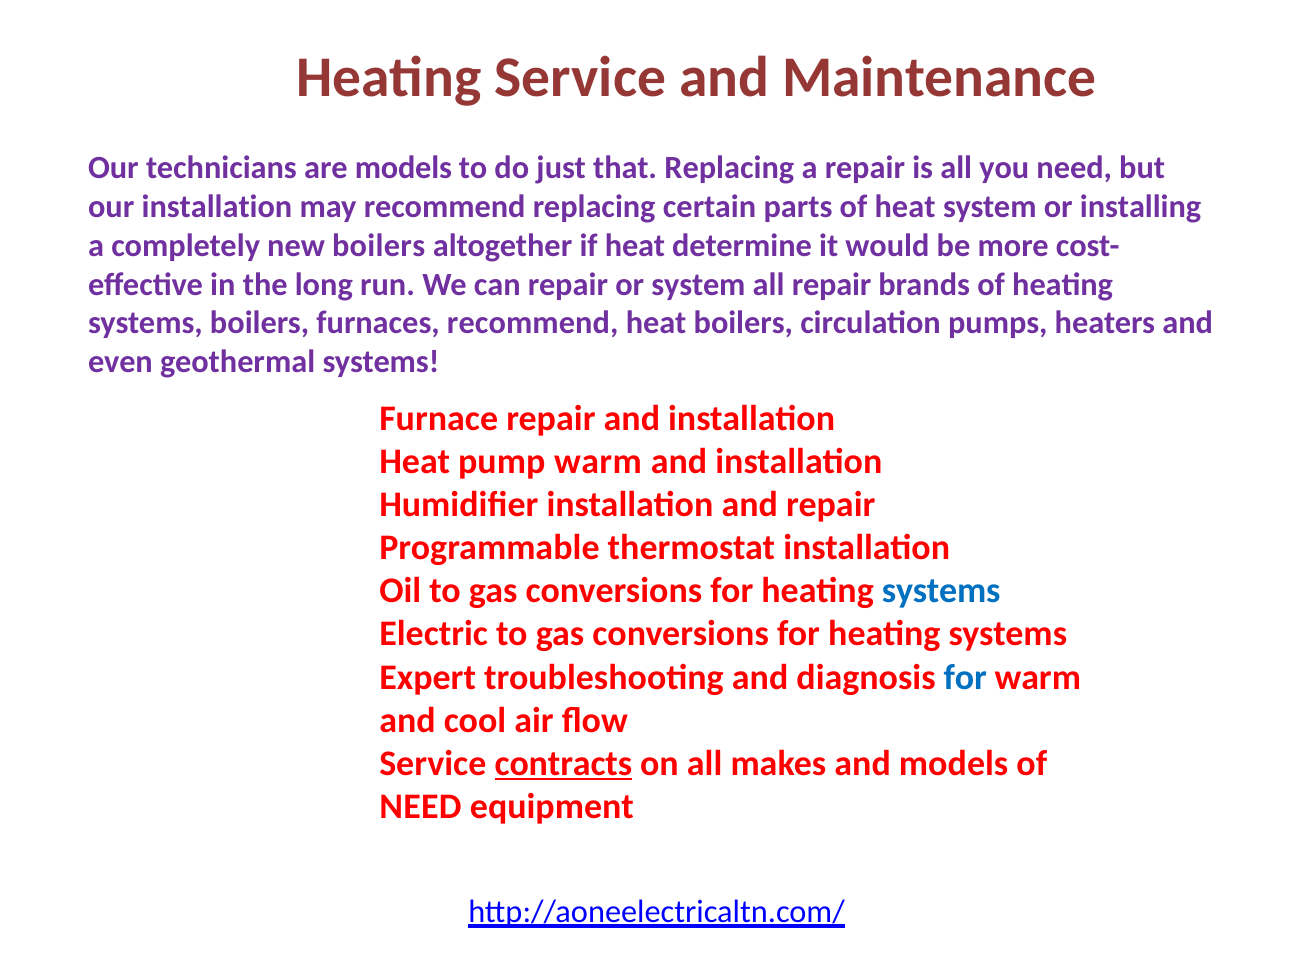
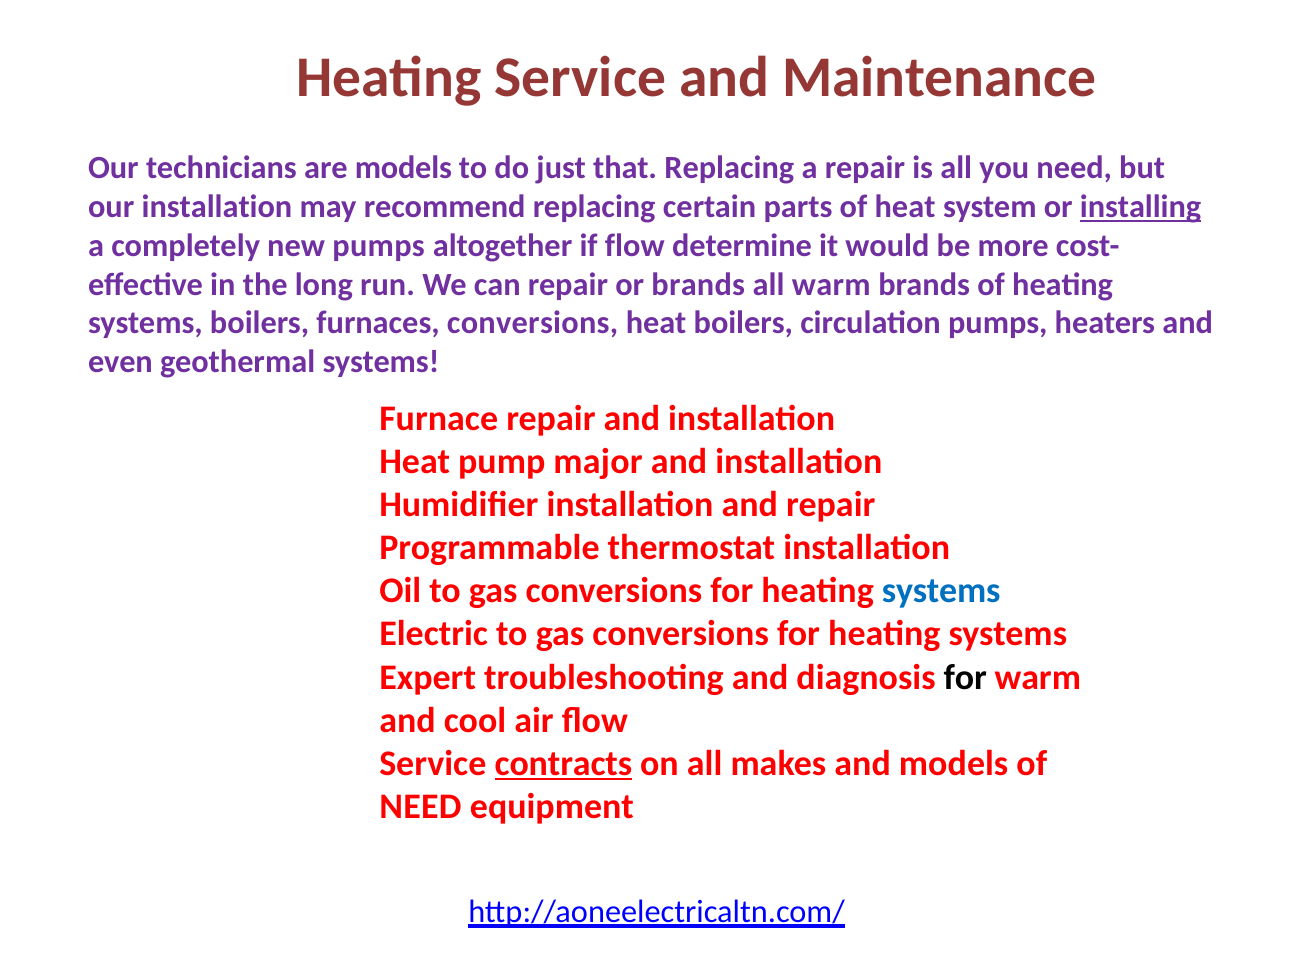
installing underline: none -> present
new boilers: boilers -> pumps
if heat: heat -> flow
or system: system -> brands
all repair: repair -> warm
furnaces recommend: recommend -> conversions
pump warm: warm -> major
for at (965, 678) colour: blue -> black
